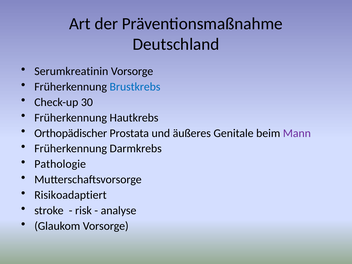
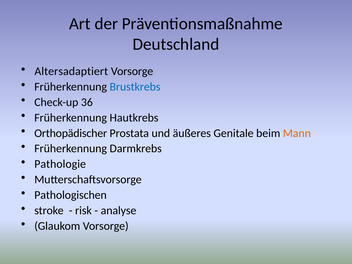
Serumkreatinin: Serumkreatinin -> Altersadaptiert
30: 30 -> 36
Mann colour: purple -> orange
Risikoadaptiert: Risikoadaptiert -> Pathologischen
